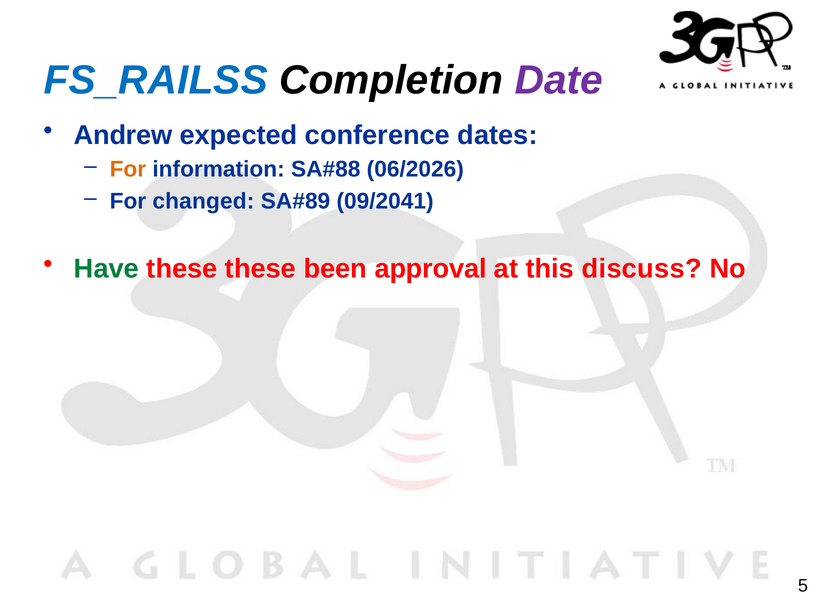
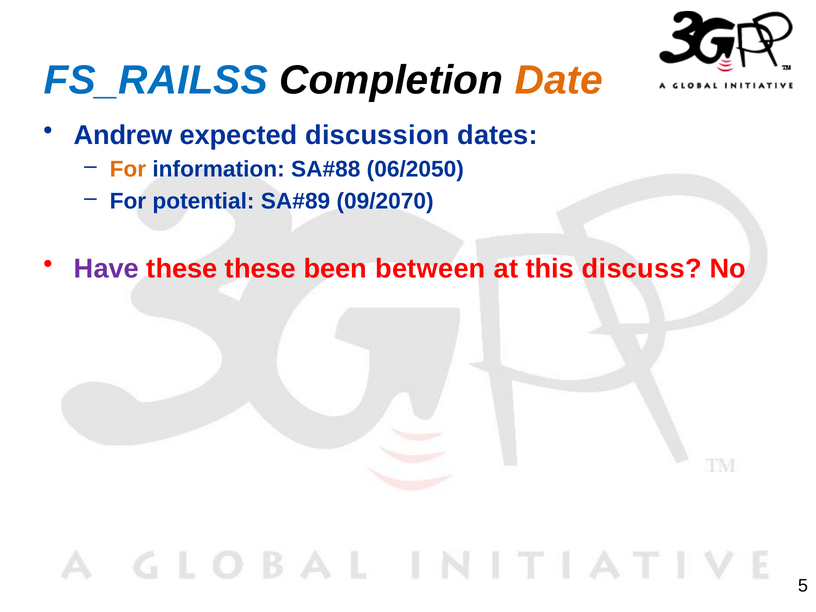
Date colour: purple -> orange
conference: conference -> discussion
06/2026: 06/2026 -> 06/2050
changed: changed -> potential
09/2041: 09/2041 -> 09/2070
Have colour: green -> purple
approval: approval -> between
